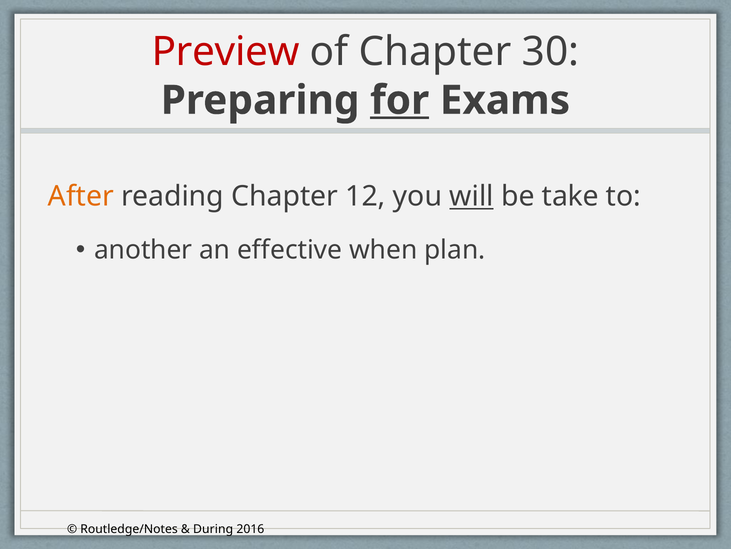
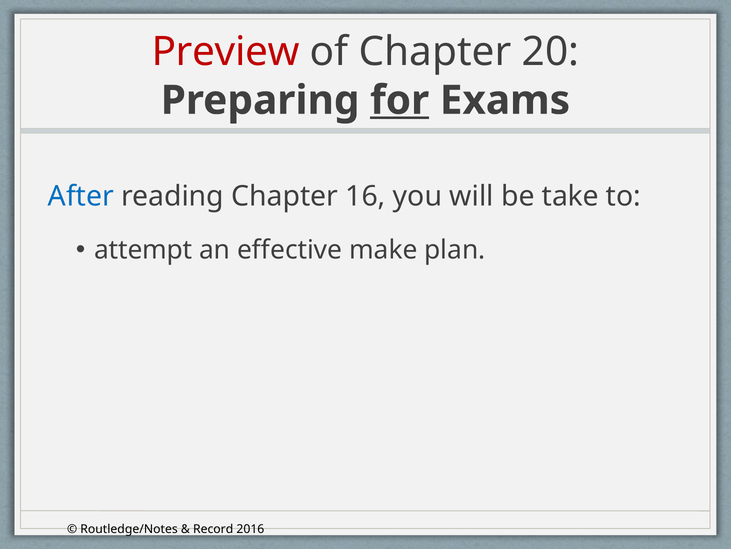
30: 30 -> 20
After colour: orange -> blue
12: 12 -> 16
will underline: present -> none
another: another -> attempt
when: when -> make
During: During -> Record
